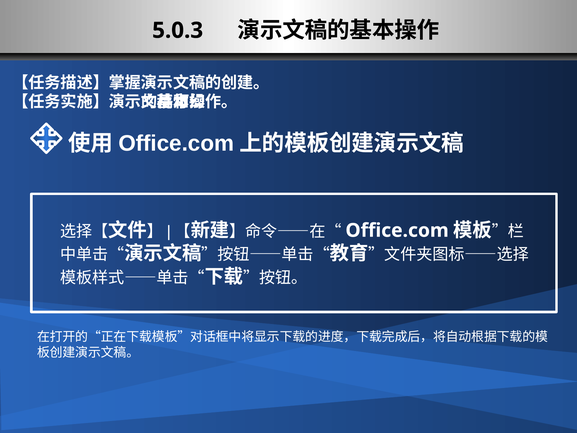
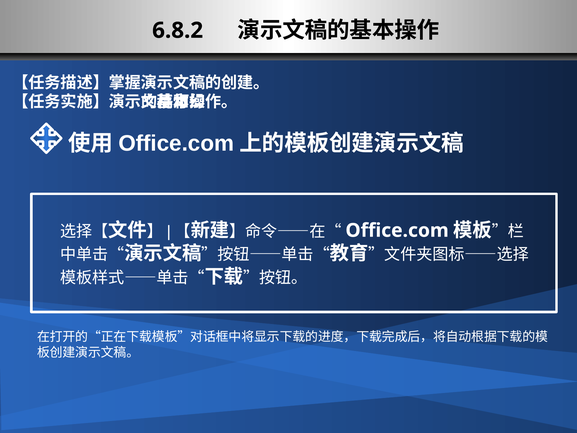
5.0.3: 5.0.3 -> 6.8.2
